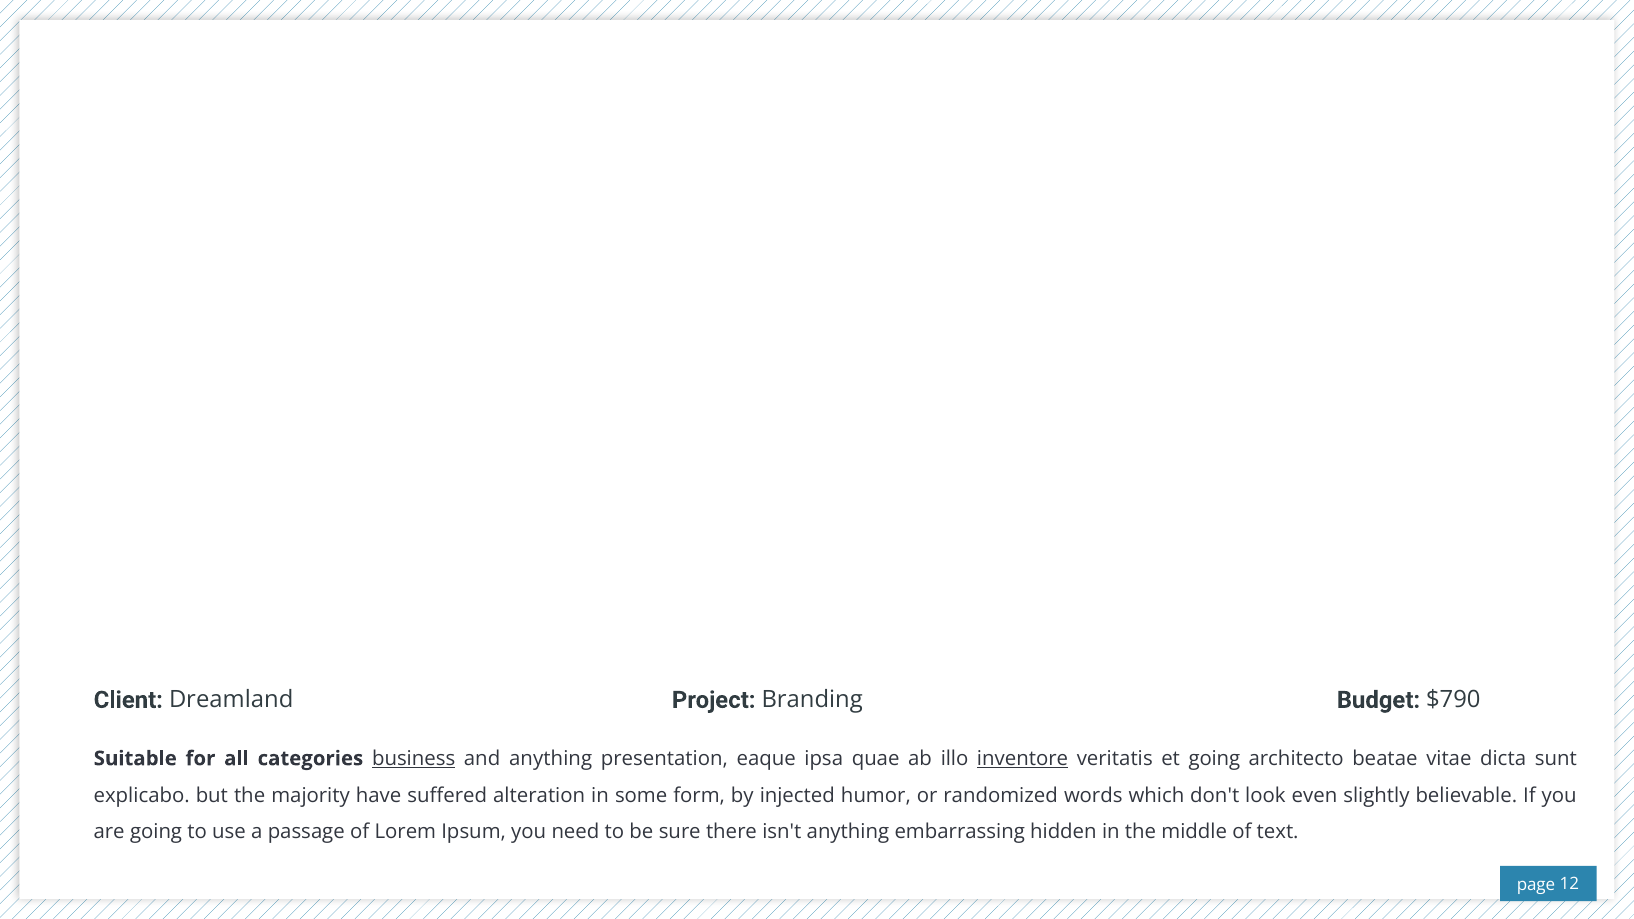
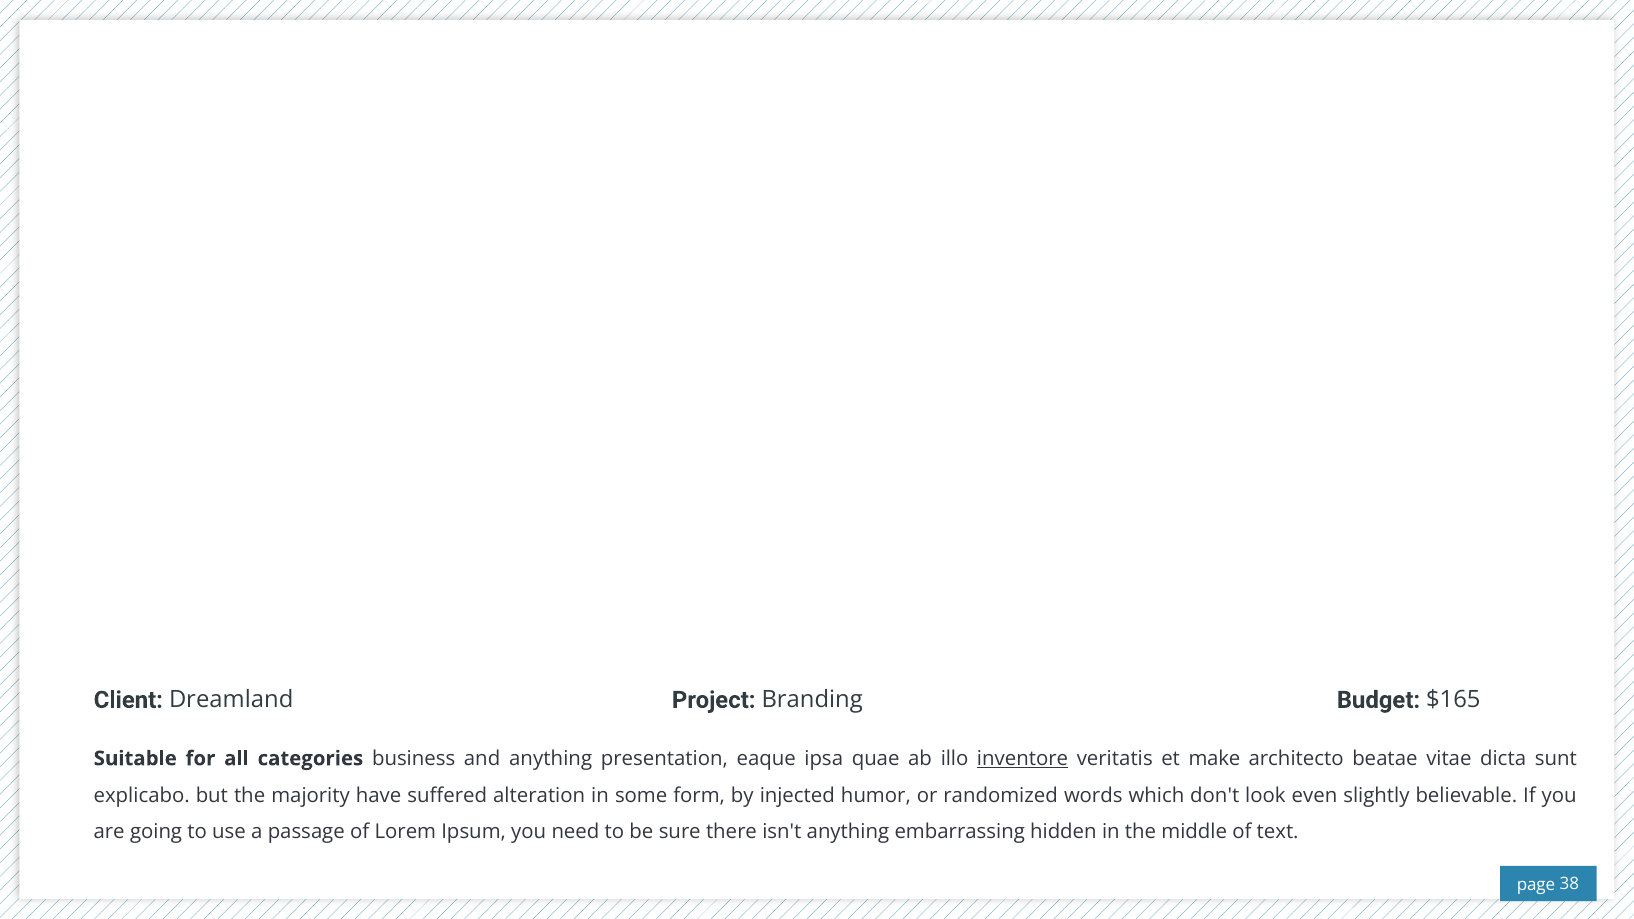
$790: $790 -> $165
business underline: present -> none
et going: going -> make
12: 12 -> 38
